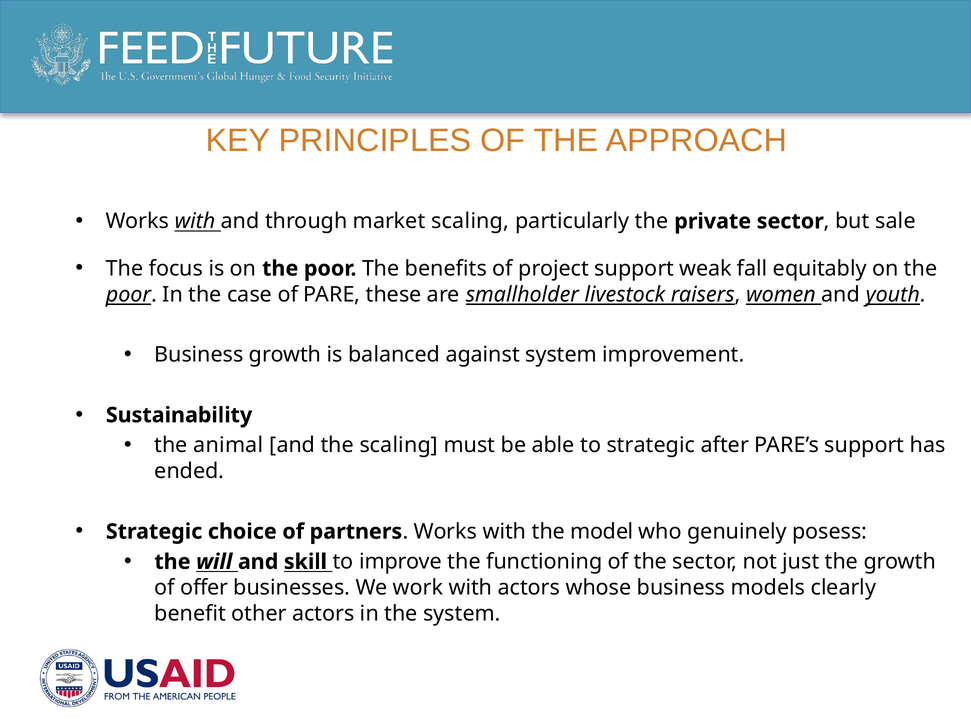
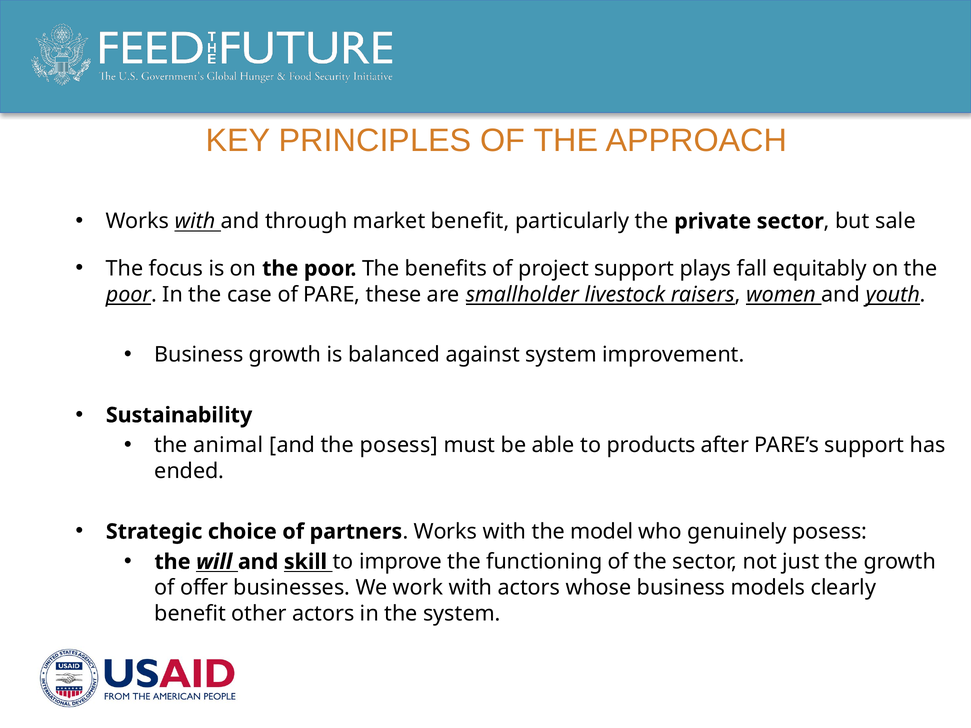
market scaling: scaling -> benefit
weak: weak -> plays
the scaling: scaling -> posess
to strategic: strategic -> products
